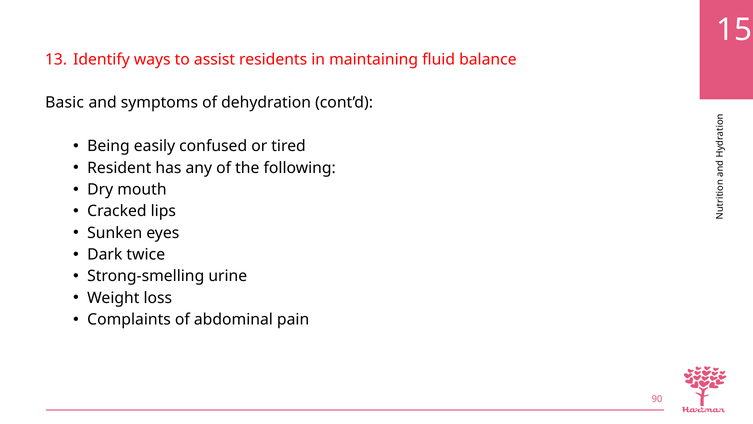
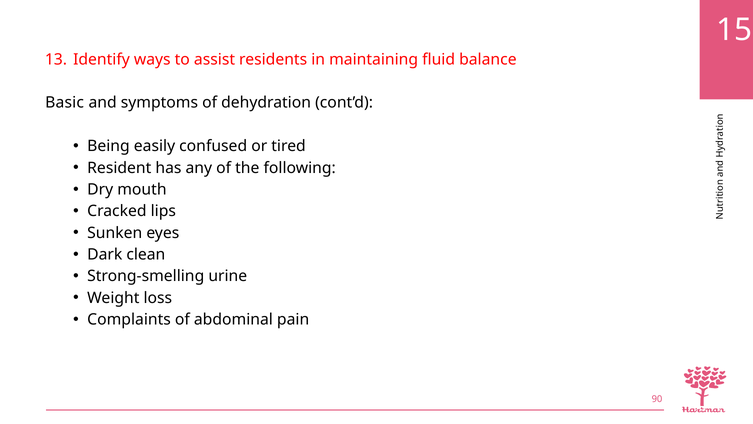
twice: twice -> clean
